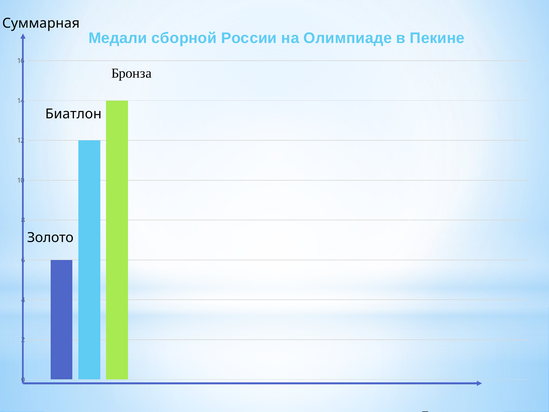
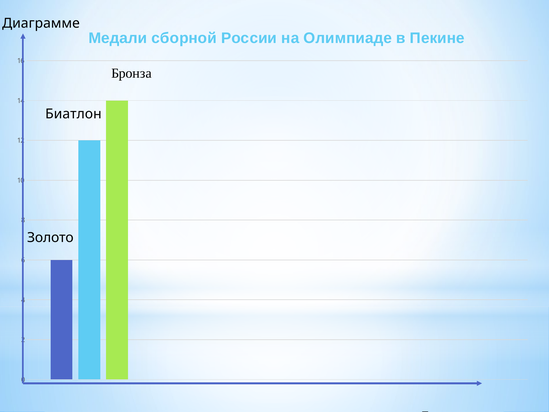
Суммарная: Суммарная -> Диаграмме
